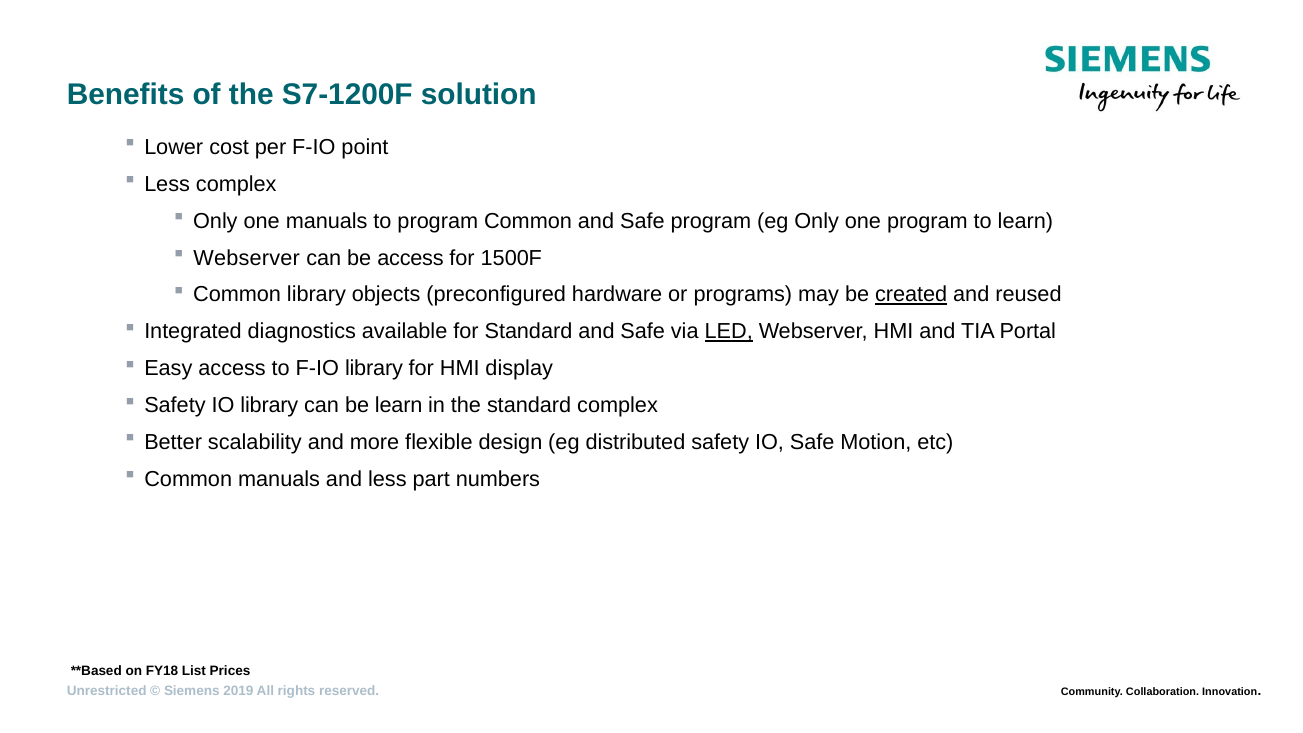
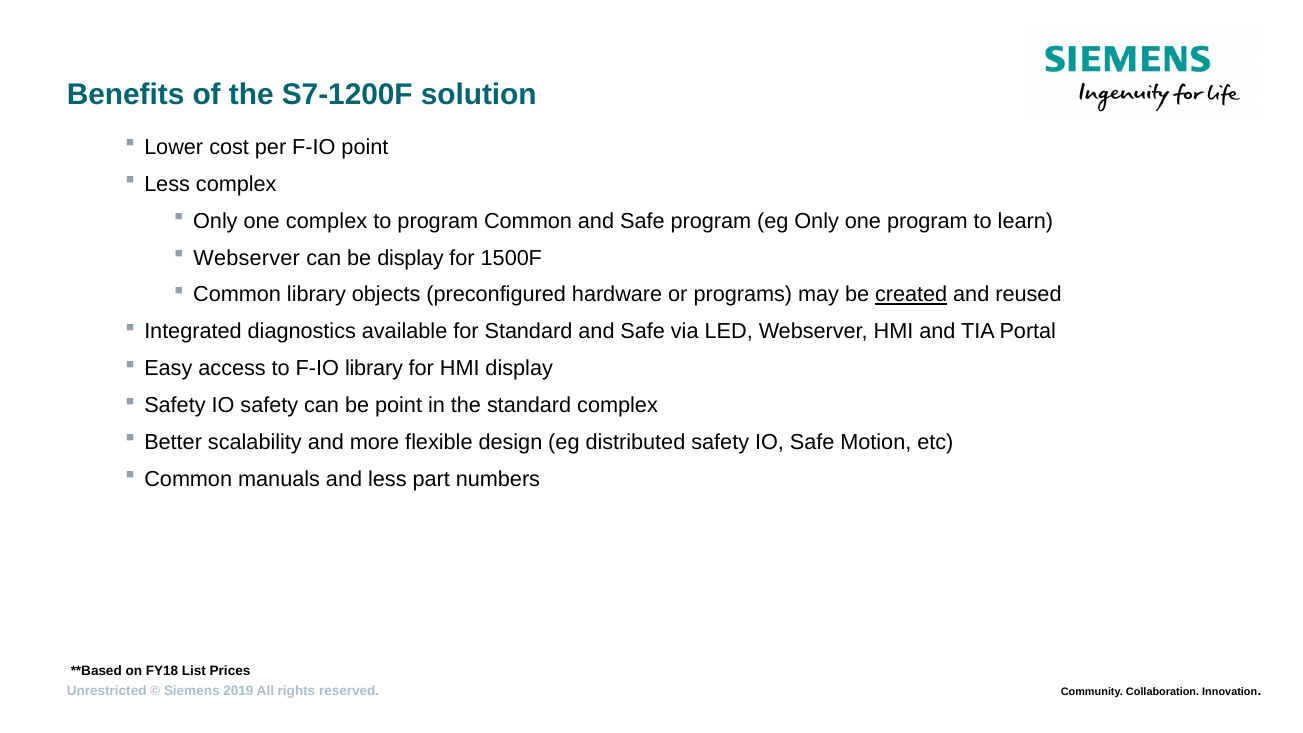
one manuals: manuals -> complex
be access: access -> display
LED underline: present -> none
IO library: library -> safety
be learn: learn -> point
